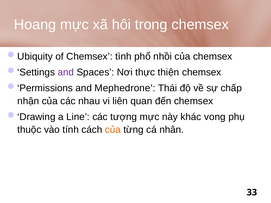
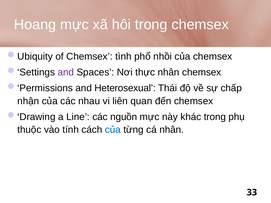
thực thiện: thiện -> nhân
Mephedrone: Mephedrone -> Heterosexual
tượng: tượng -> nguồn
khác vong: vong -> trong
của at (113, 130) colour: orange -> blue
